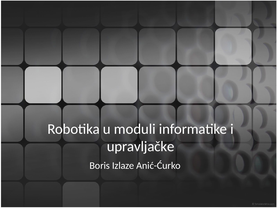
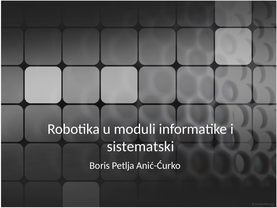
upravljačke: upravljačke -> sistematski
Izlaze: Izlaze -> Petlja
